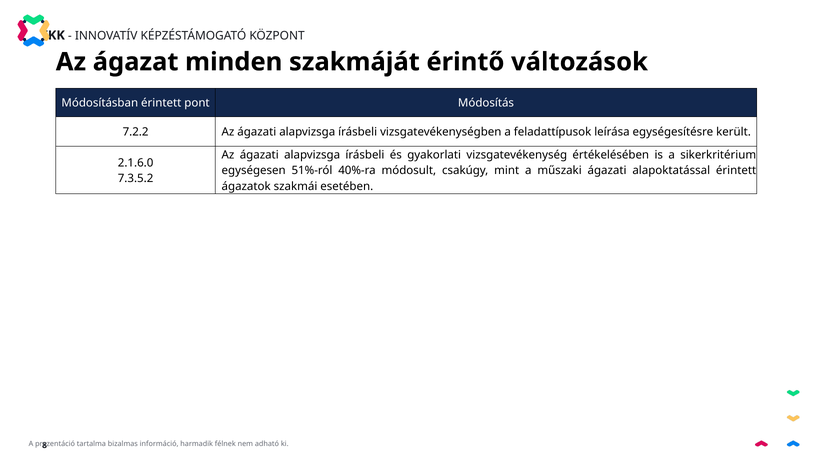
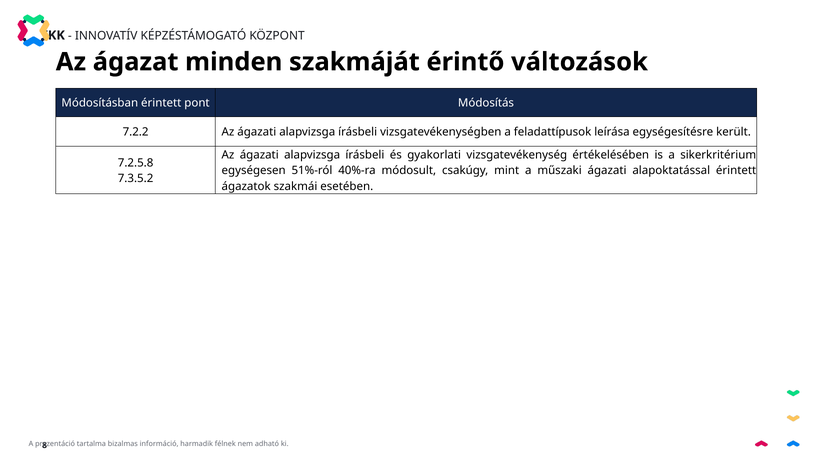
2.1.6.0: 2.1.6.0 -> 7.2.5.8
